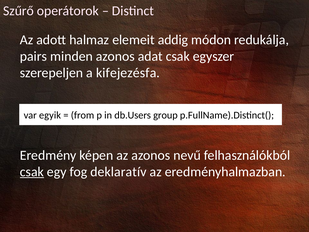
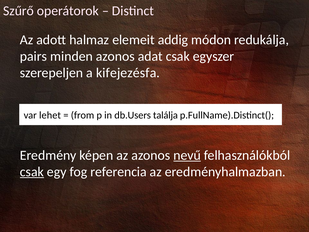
egyik: egyik -> lehet
group: group -> találja
nevű underline: none -> present
deklaratív: deklaratív -> referencia
